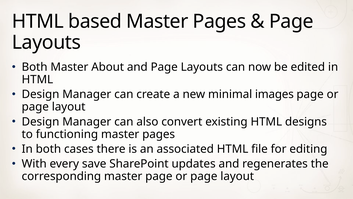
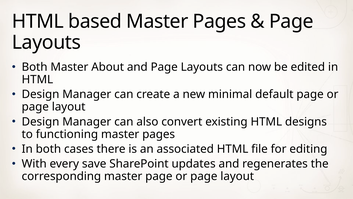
images: images -> default
